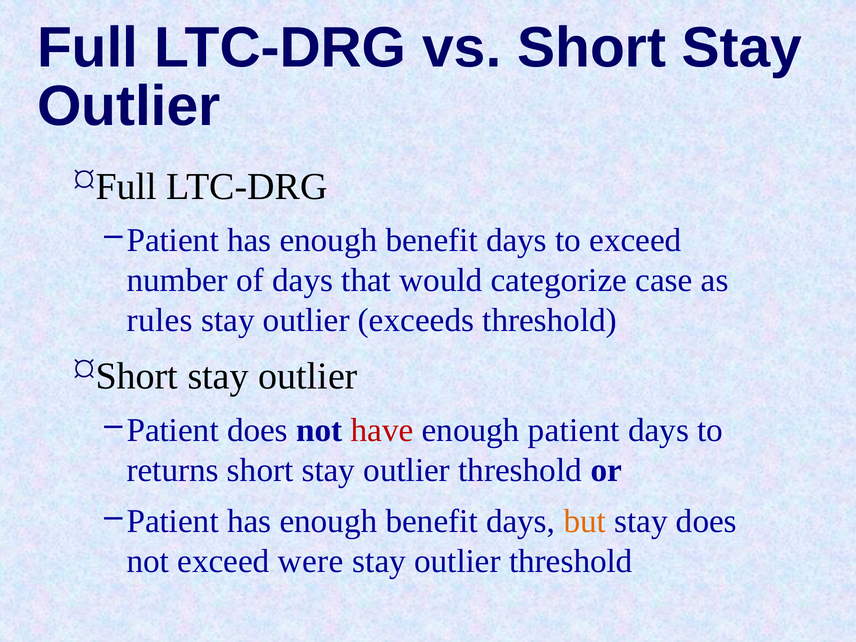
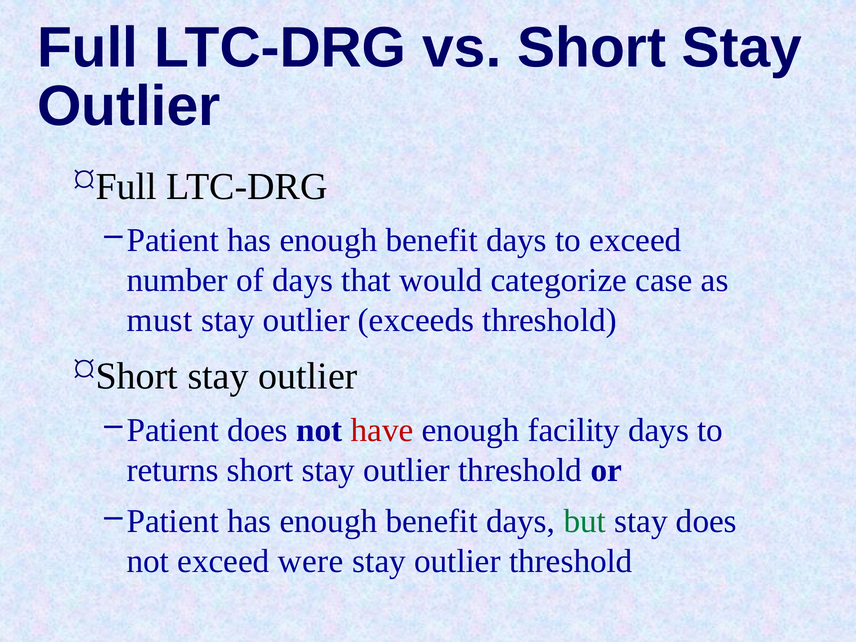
rules: rules -> must
enough patient: patient -> facility
but colour: orange -> green
